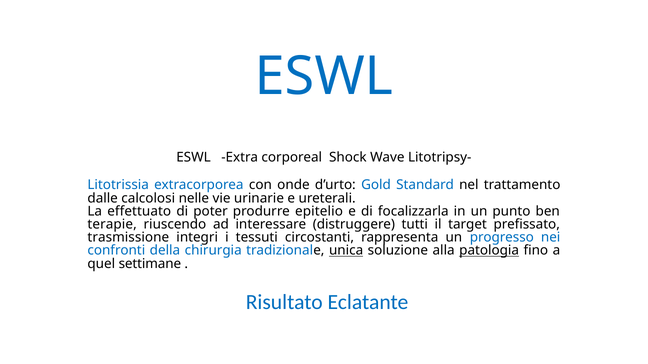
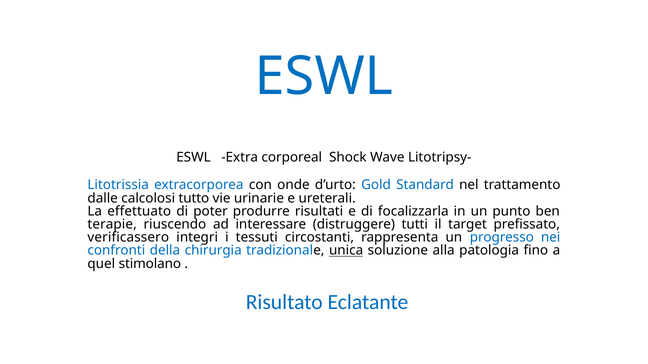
nelle: nelle -> tutto
epitelio: epitelio -> risultati
trasmissione: trasmissione -> verificassero
patologia underline: present -> none
settimane: settimane -> stimolano
